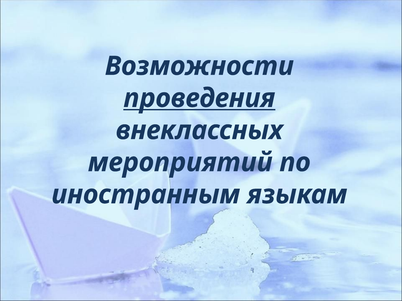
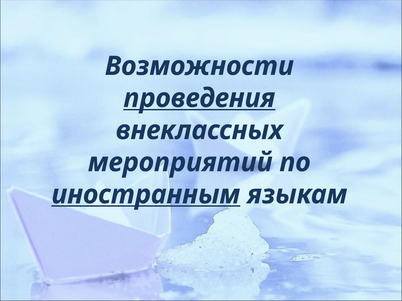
иностранным underline: none -> present
